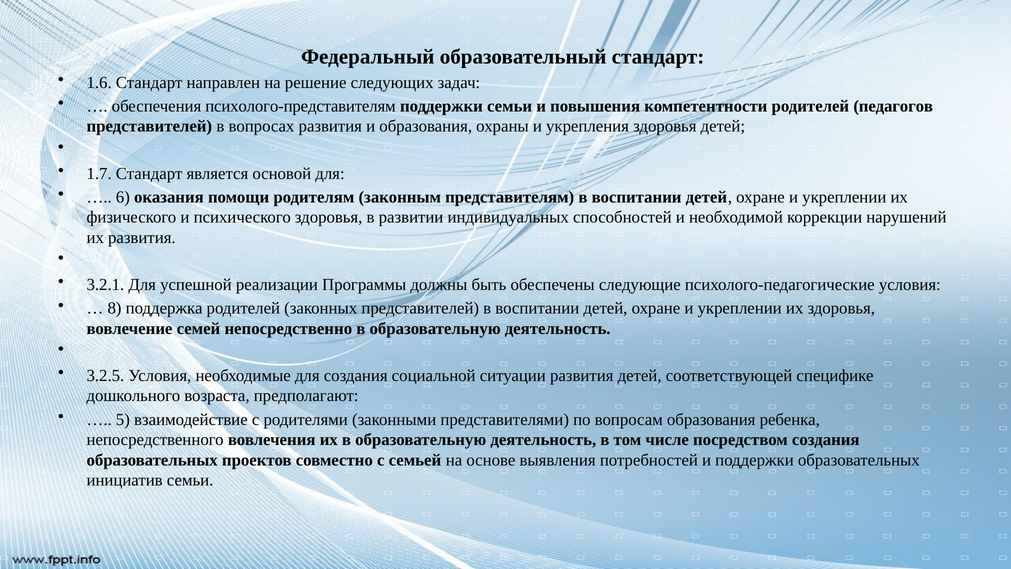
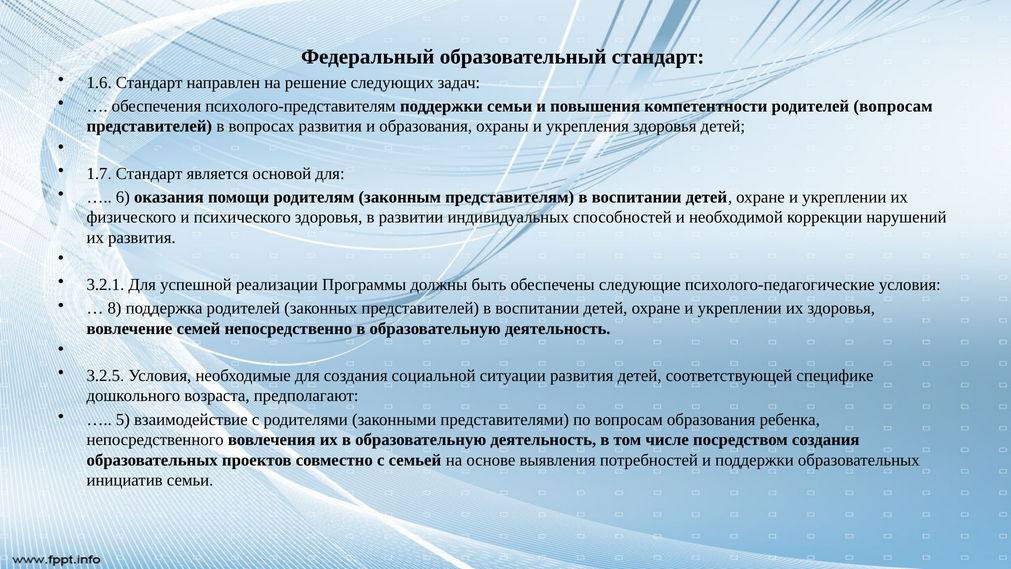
родителей педагогов: педагогов -> вопросам
